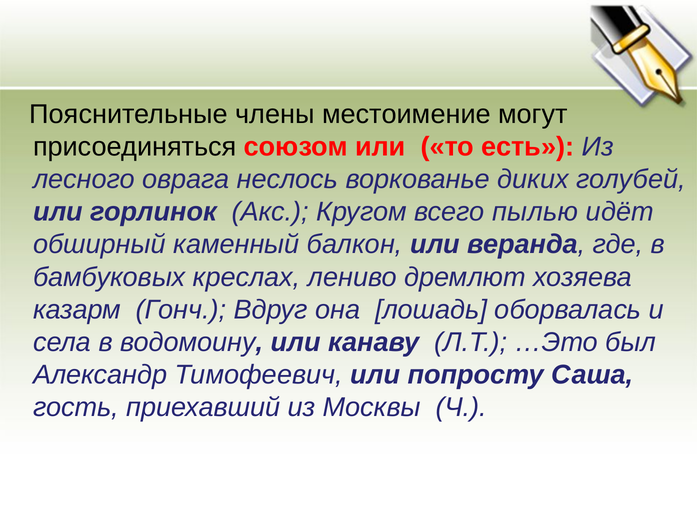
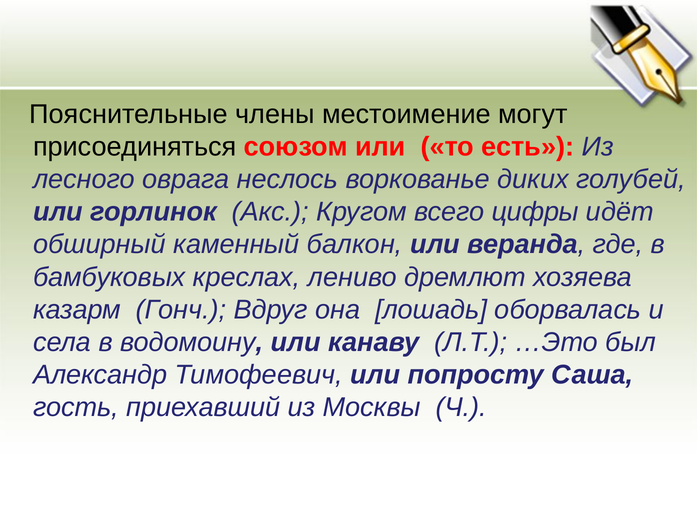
пылью: пылью -> цифры
